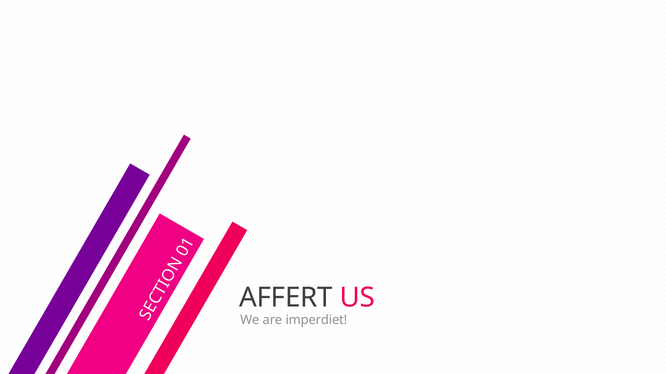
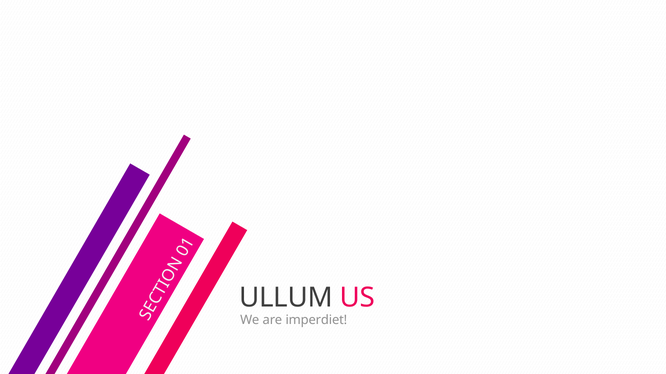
AFFERT: AFFERT -> ULLUM
